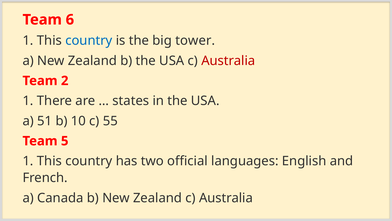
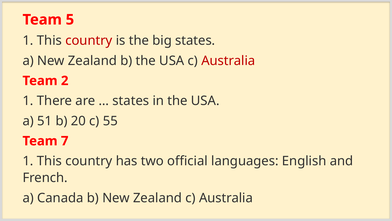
6: 6 -> 5
country at (89, 41) colour: blue -> red
big tower: tower -> states
10: 10 -> 20
5: 5 -> 7
